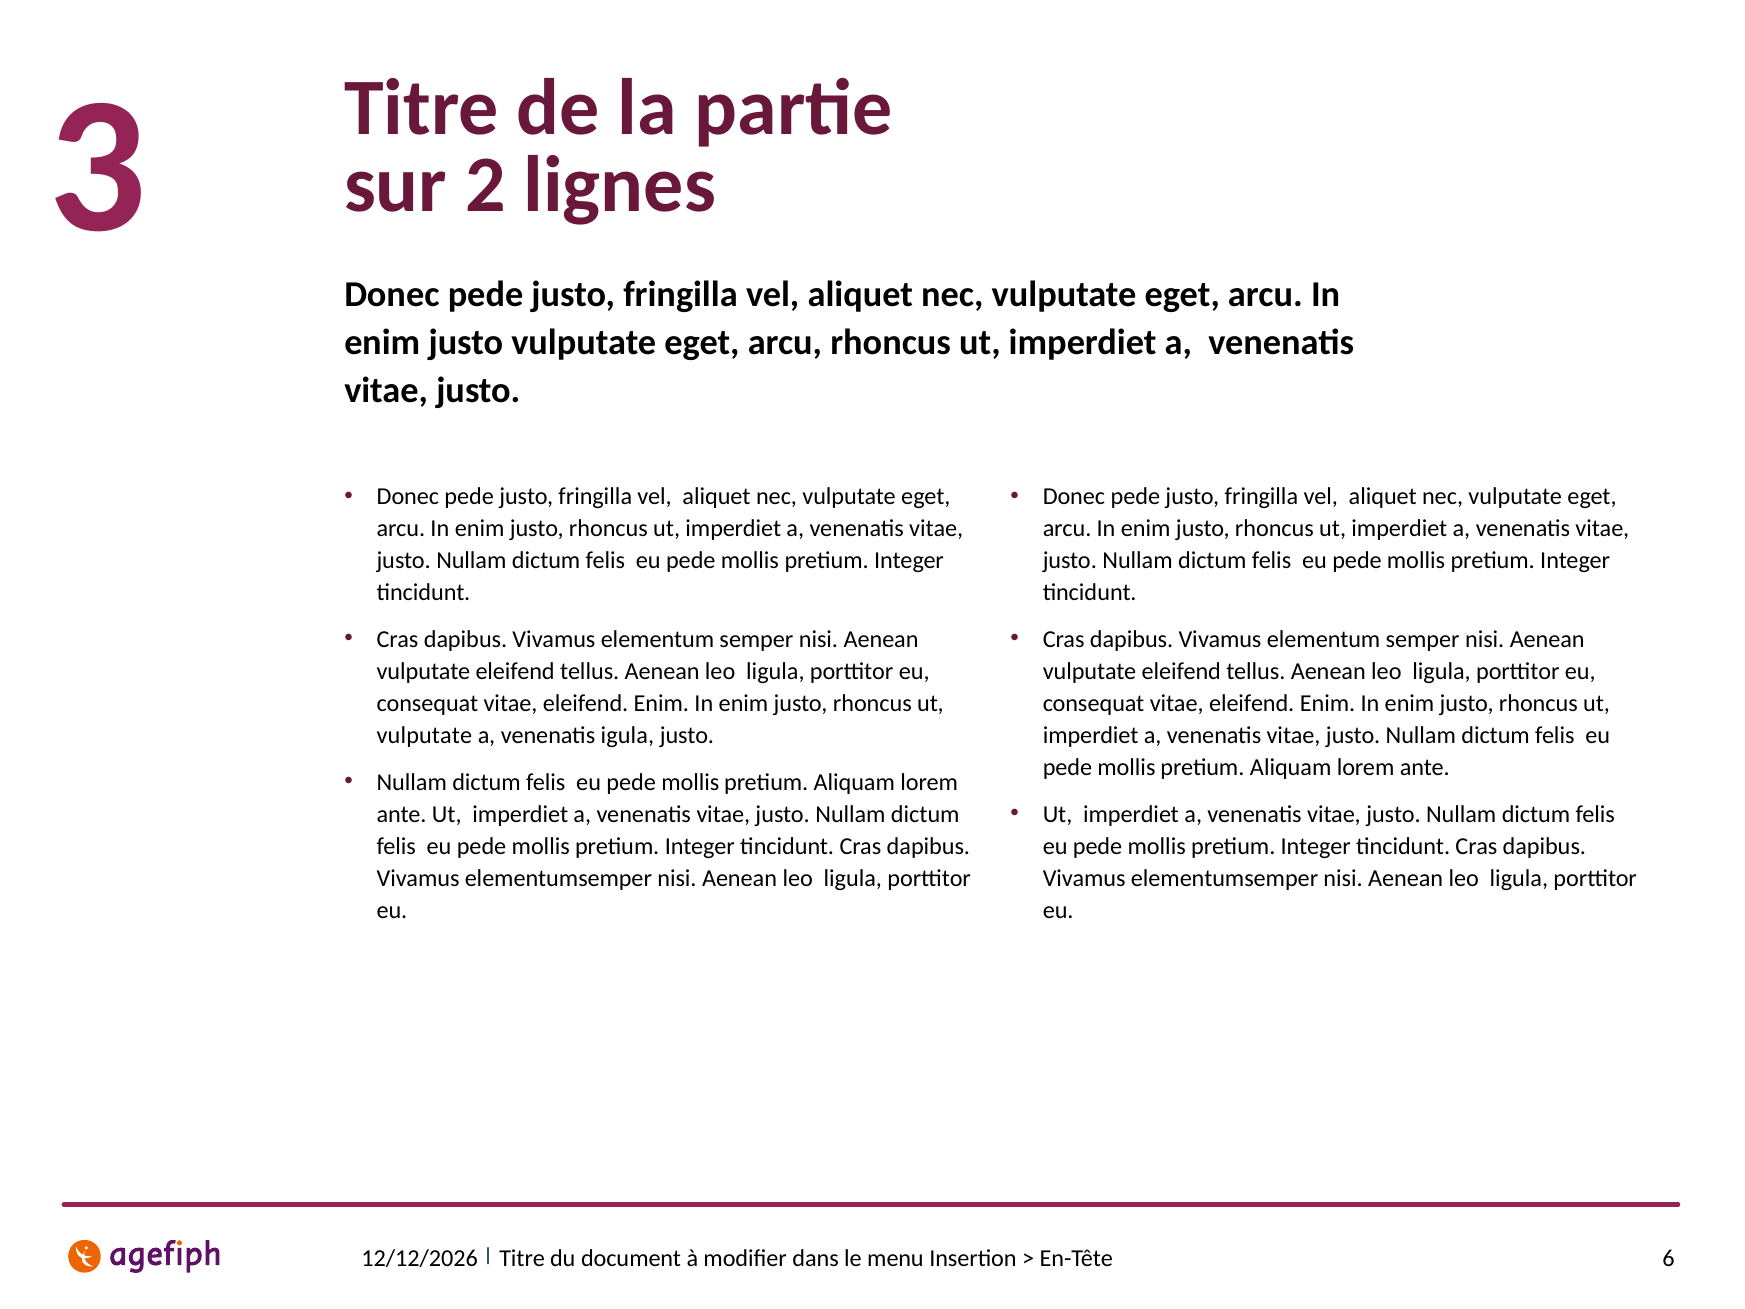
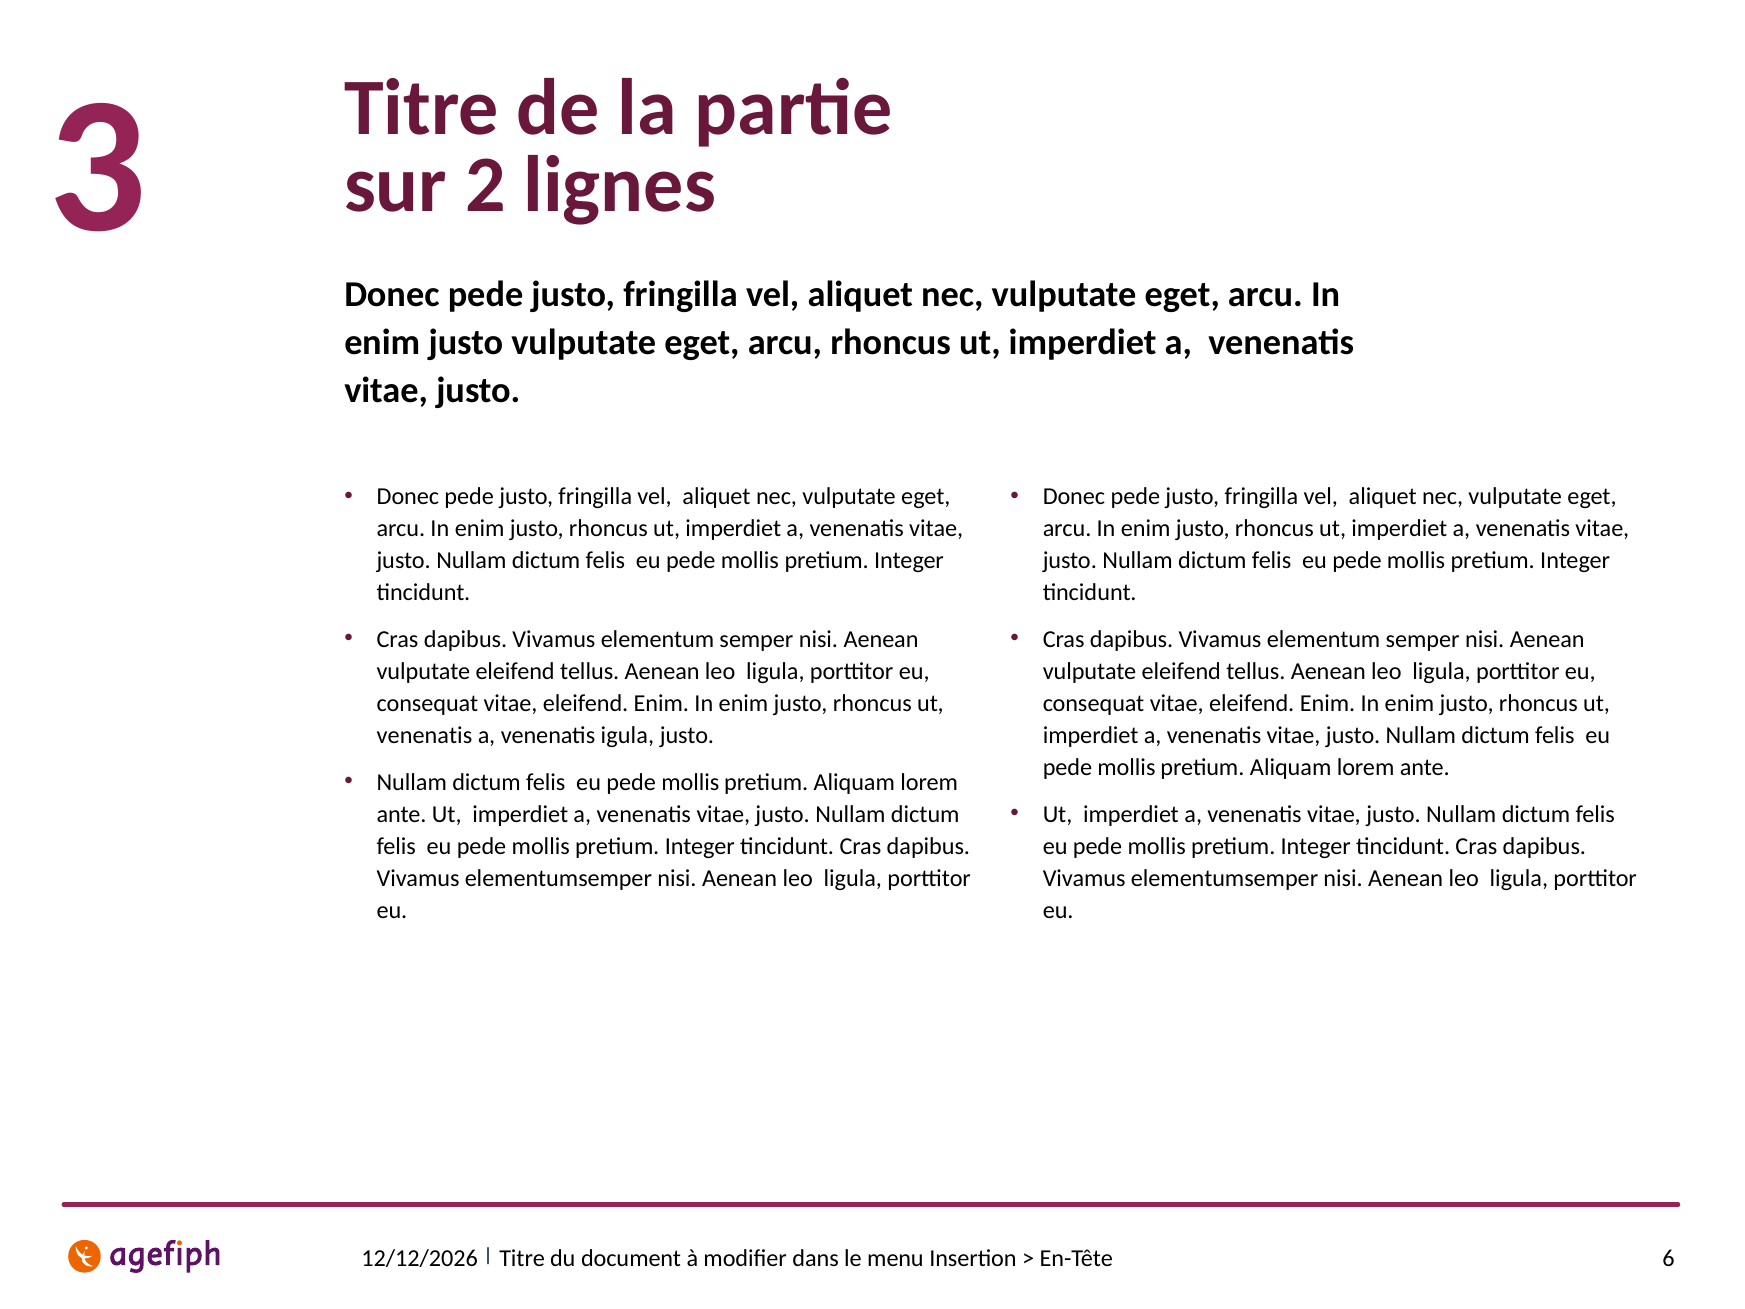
vulputate at (424, 735): vulputate -> venenatis
